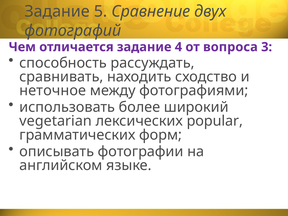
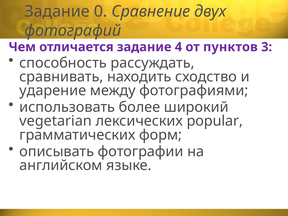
5: 5 -> 0
вопроса: вопроса -> пунктов
неточное: неточное -> ударение
